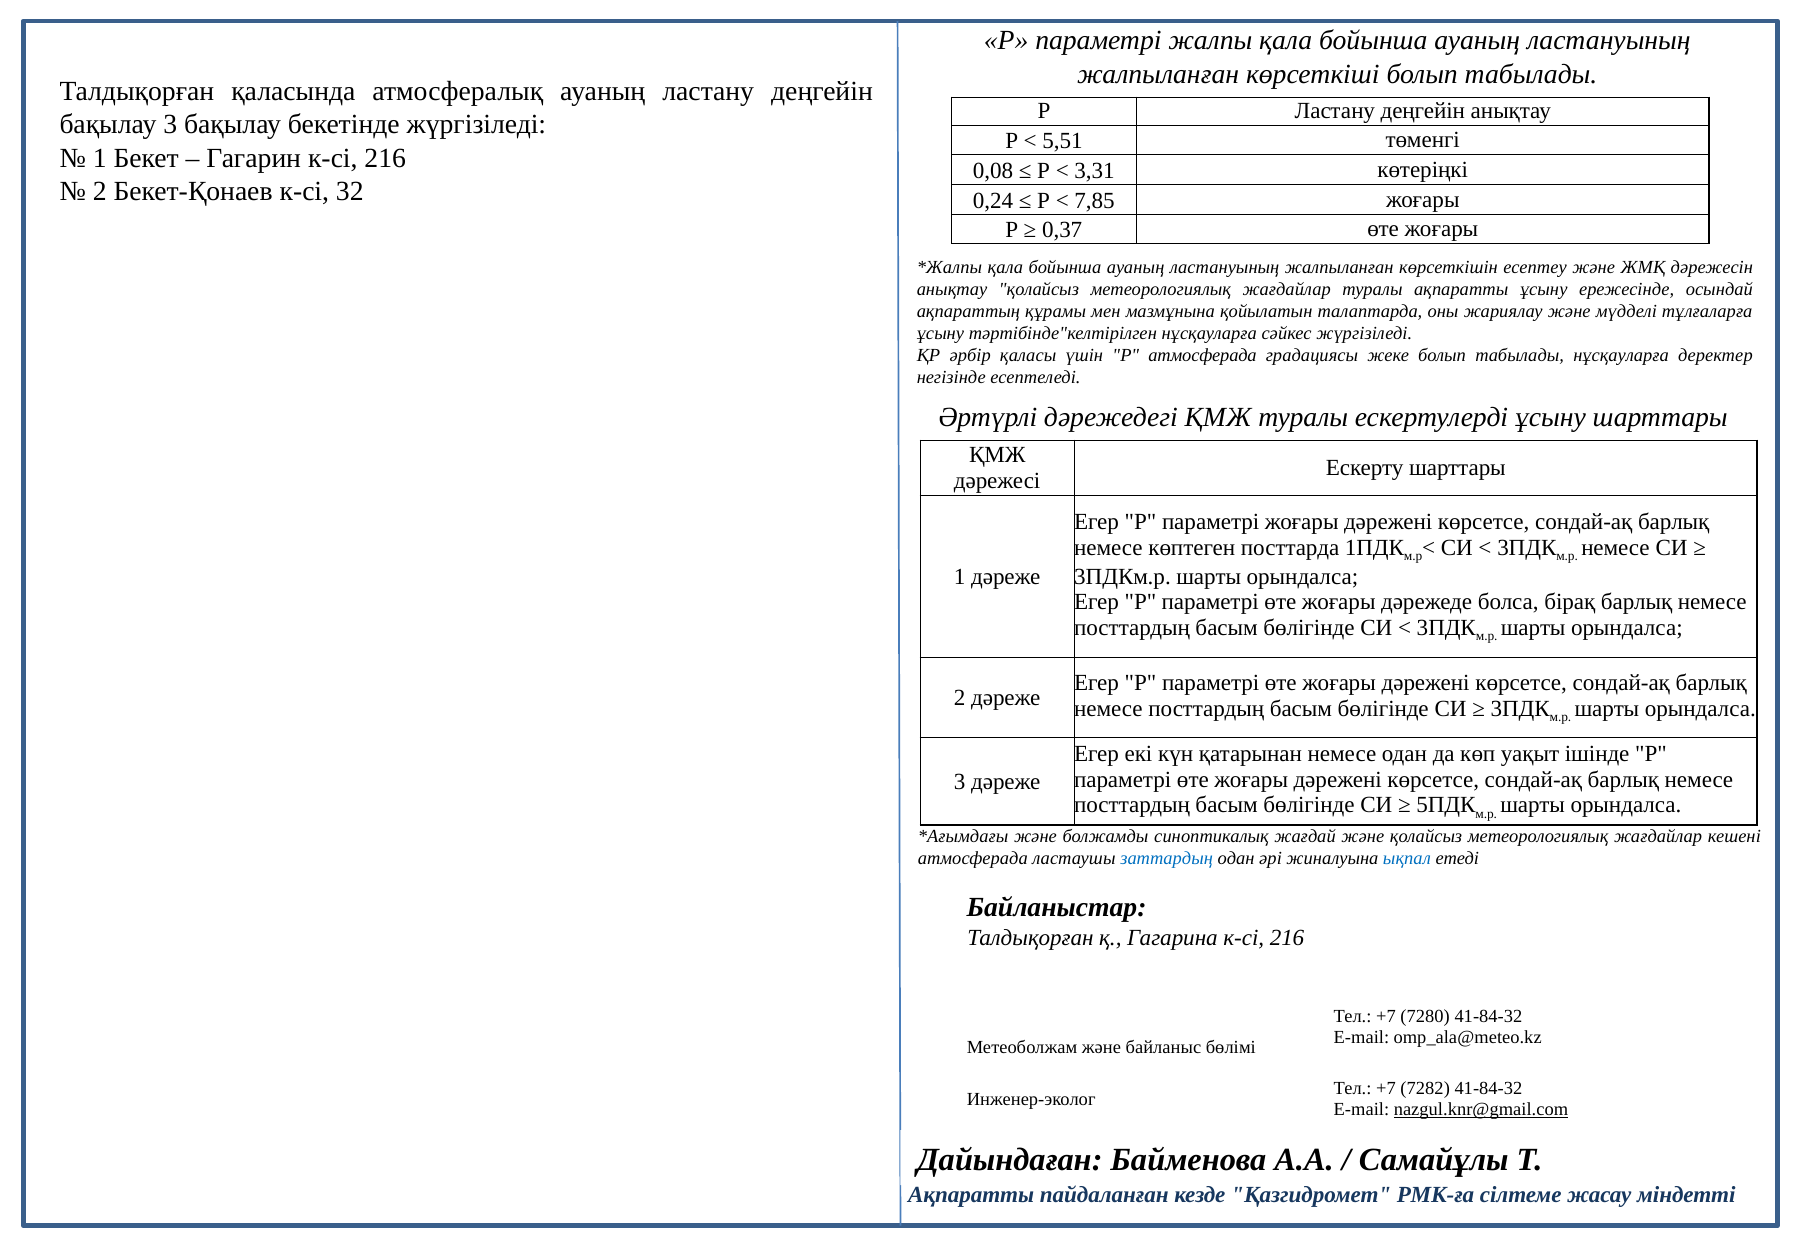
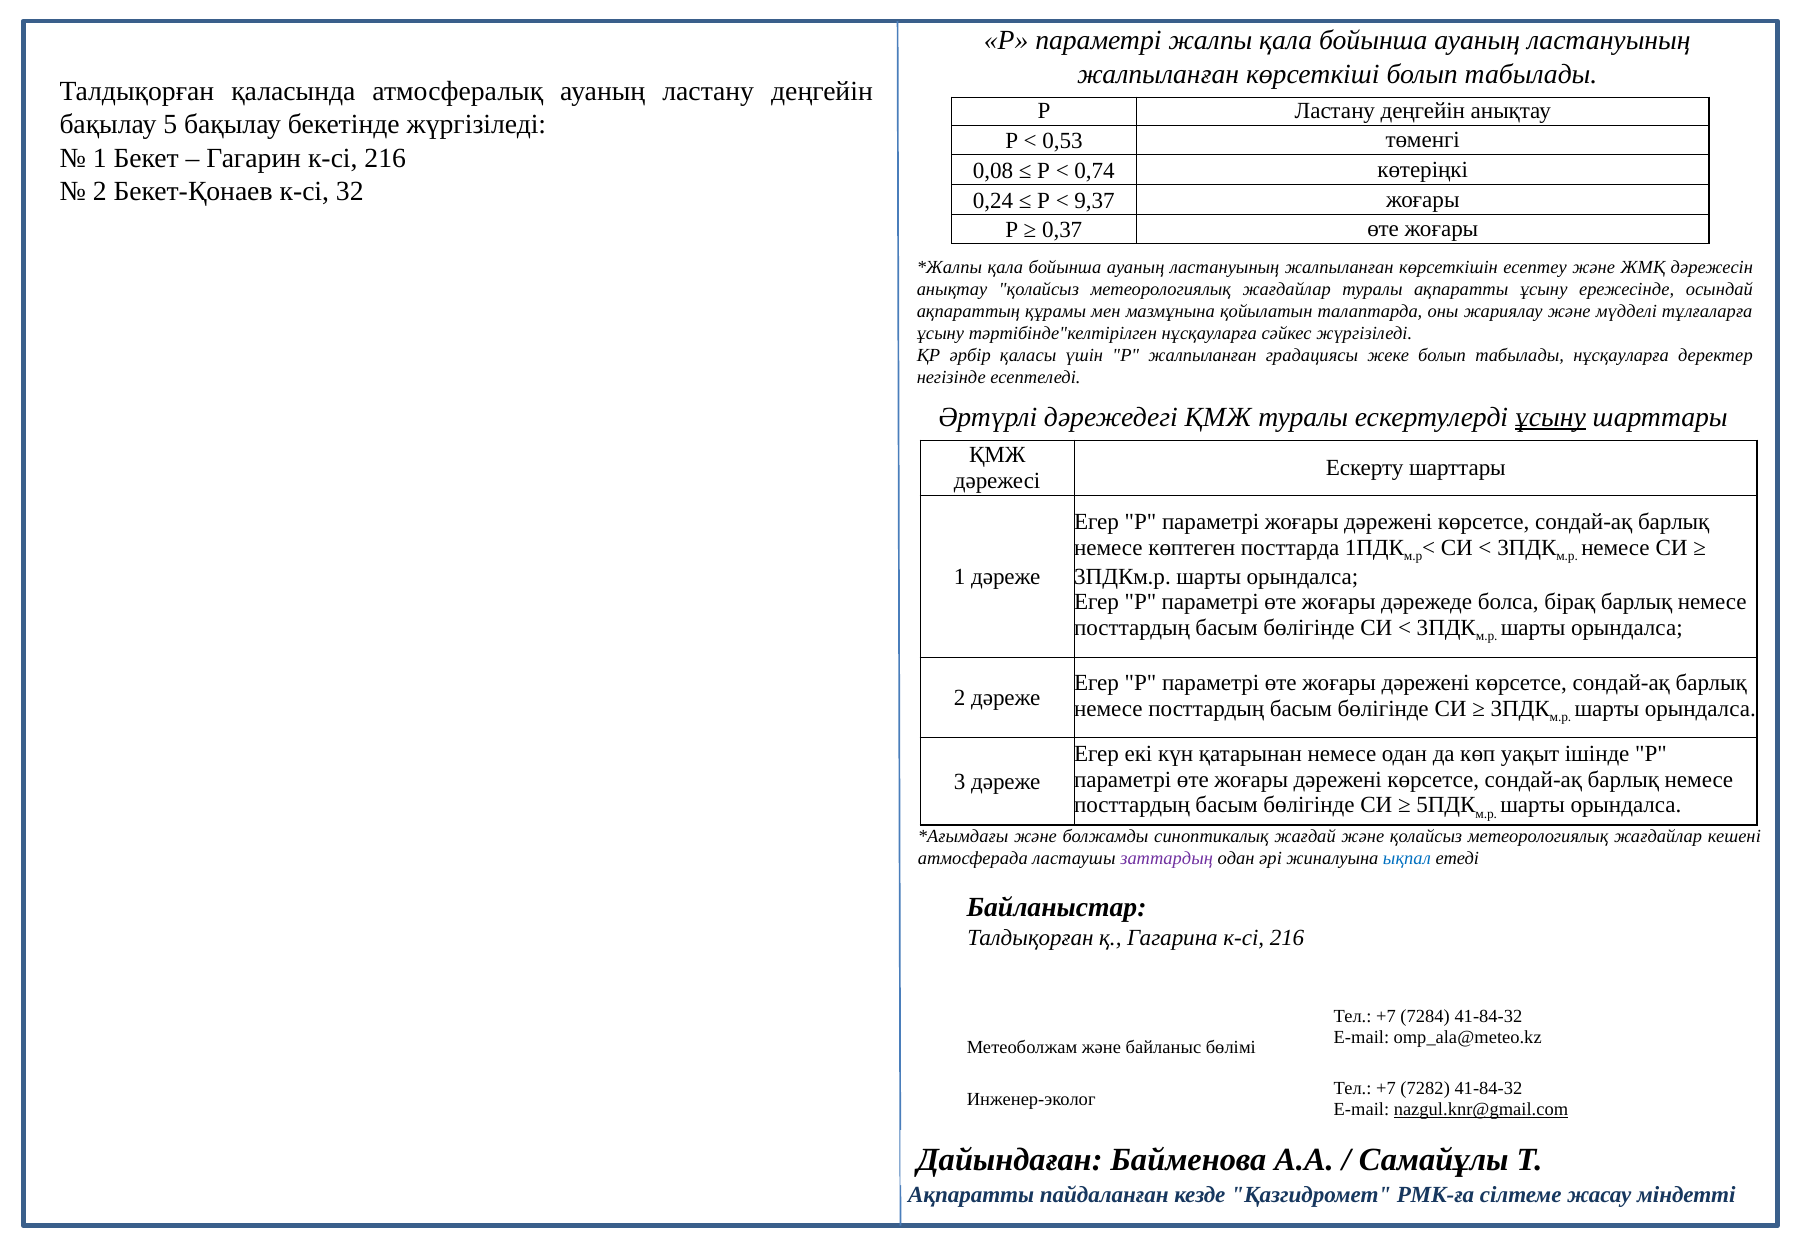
бақылау 3: 3 -> 5
5,51: 5,51 -> 0,53
3,31: 3,31 -> 0,74
7,85: 7,85 -> 9,37
Р атмосферада: атмосферада -> жалпыланған
ұсыну at (1550, 417) underline: none -> present
заттардың colour: blue -> purple
7280: 7280 -> 7284
